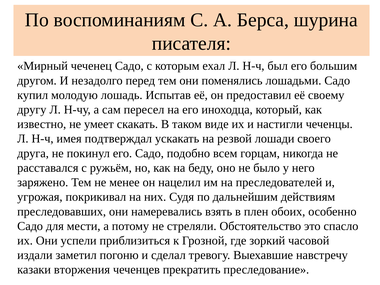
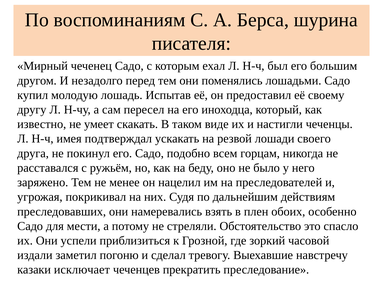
вторжения: вторжения -> исключает
